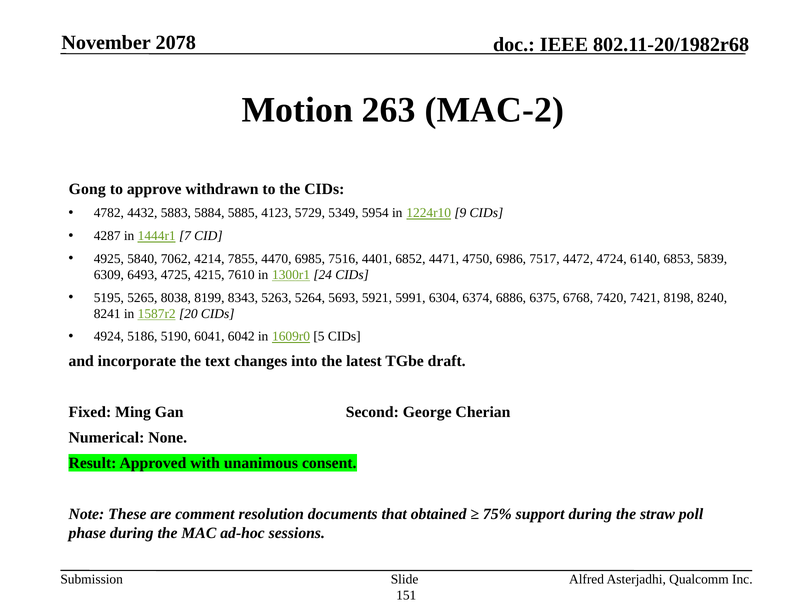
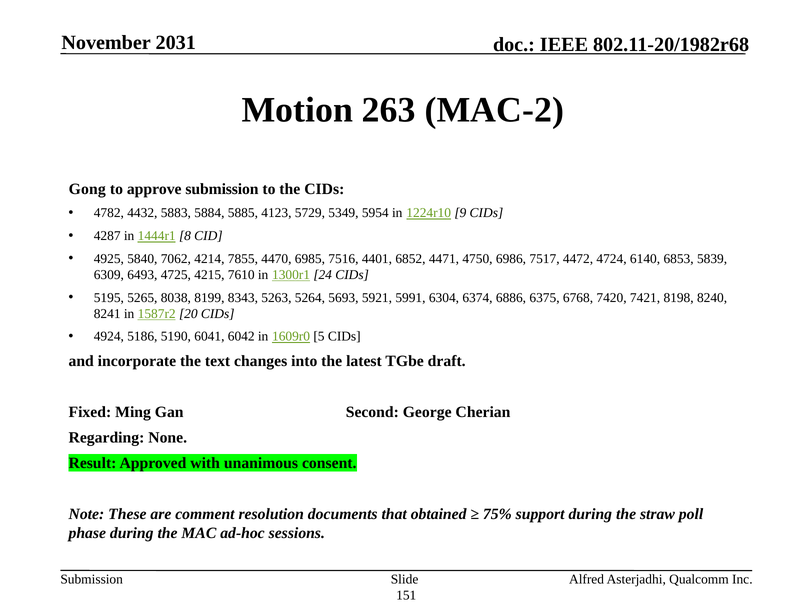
2078: 2078 -> 2031
approve withdrawn: withdrawn -> submission
7: 7 -> 8
Numerical: Numerical -> Regarding
